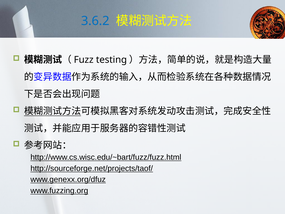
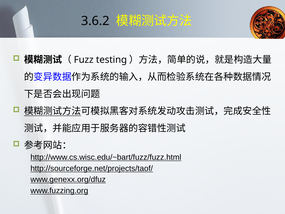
3.6.2 colour: blue -> black
